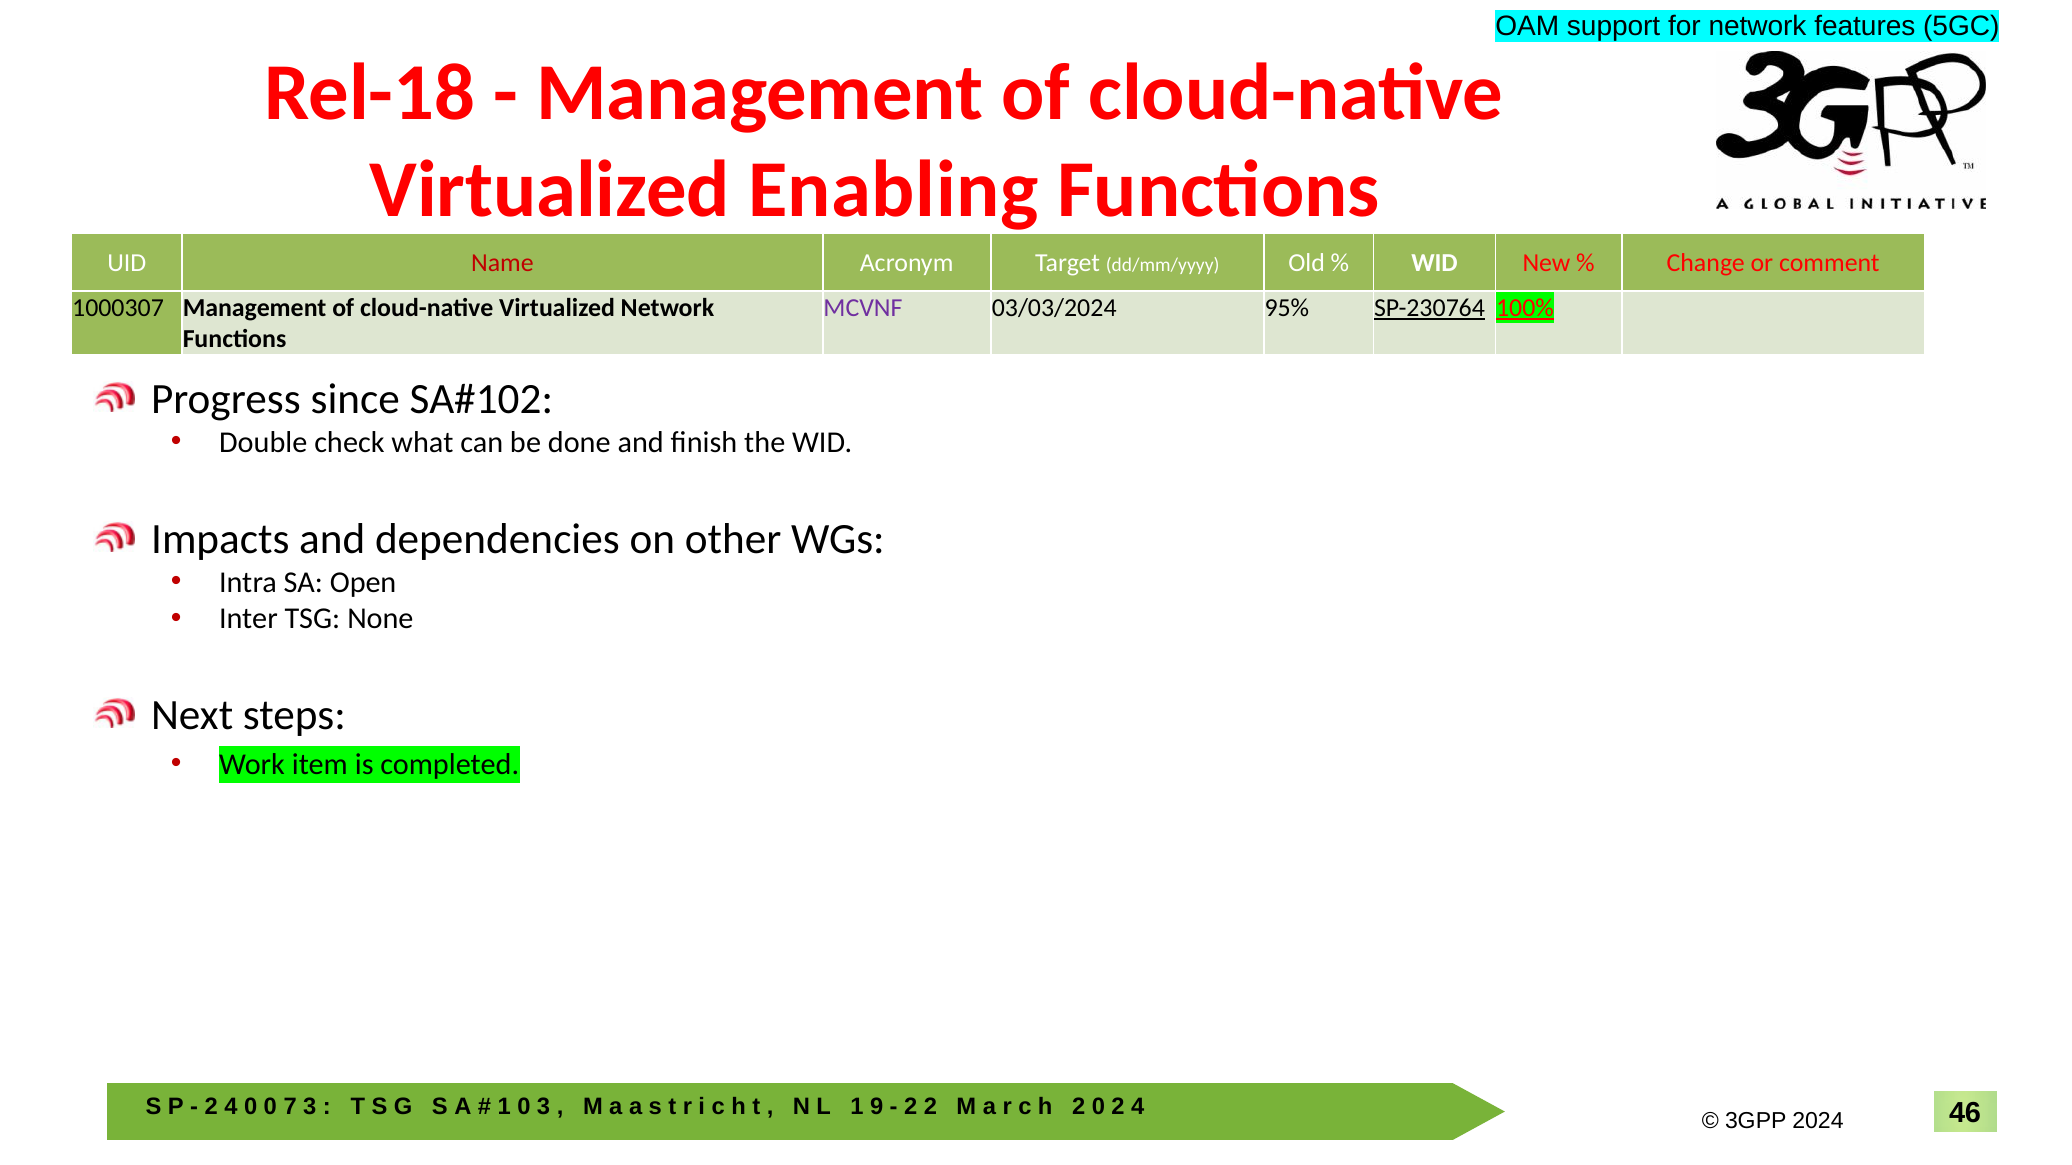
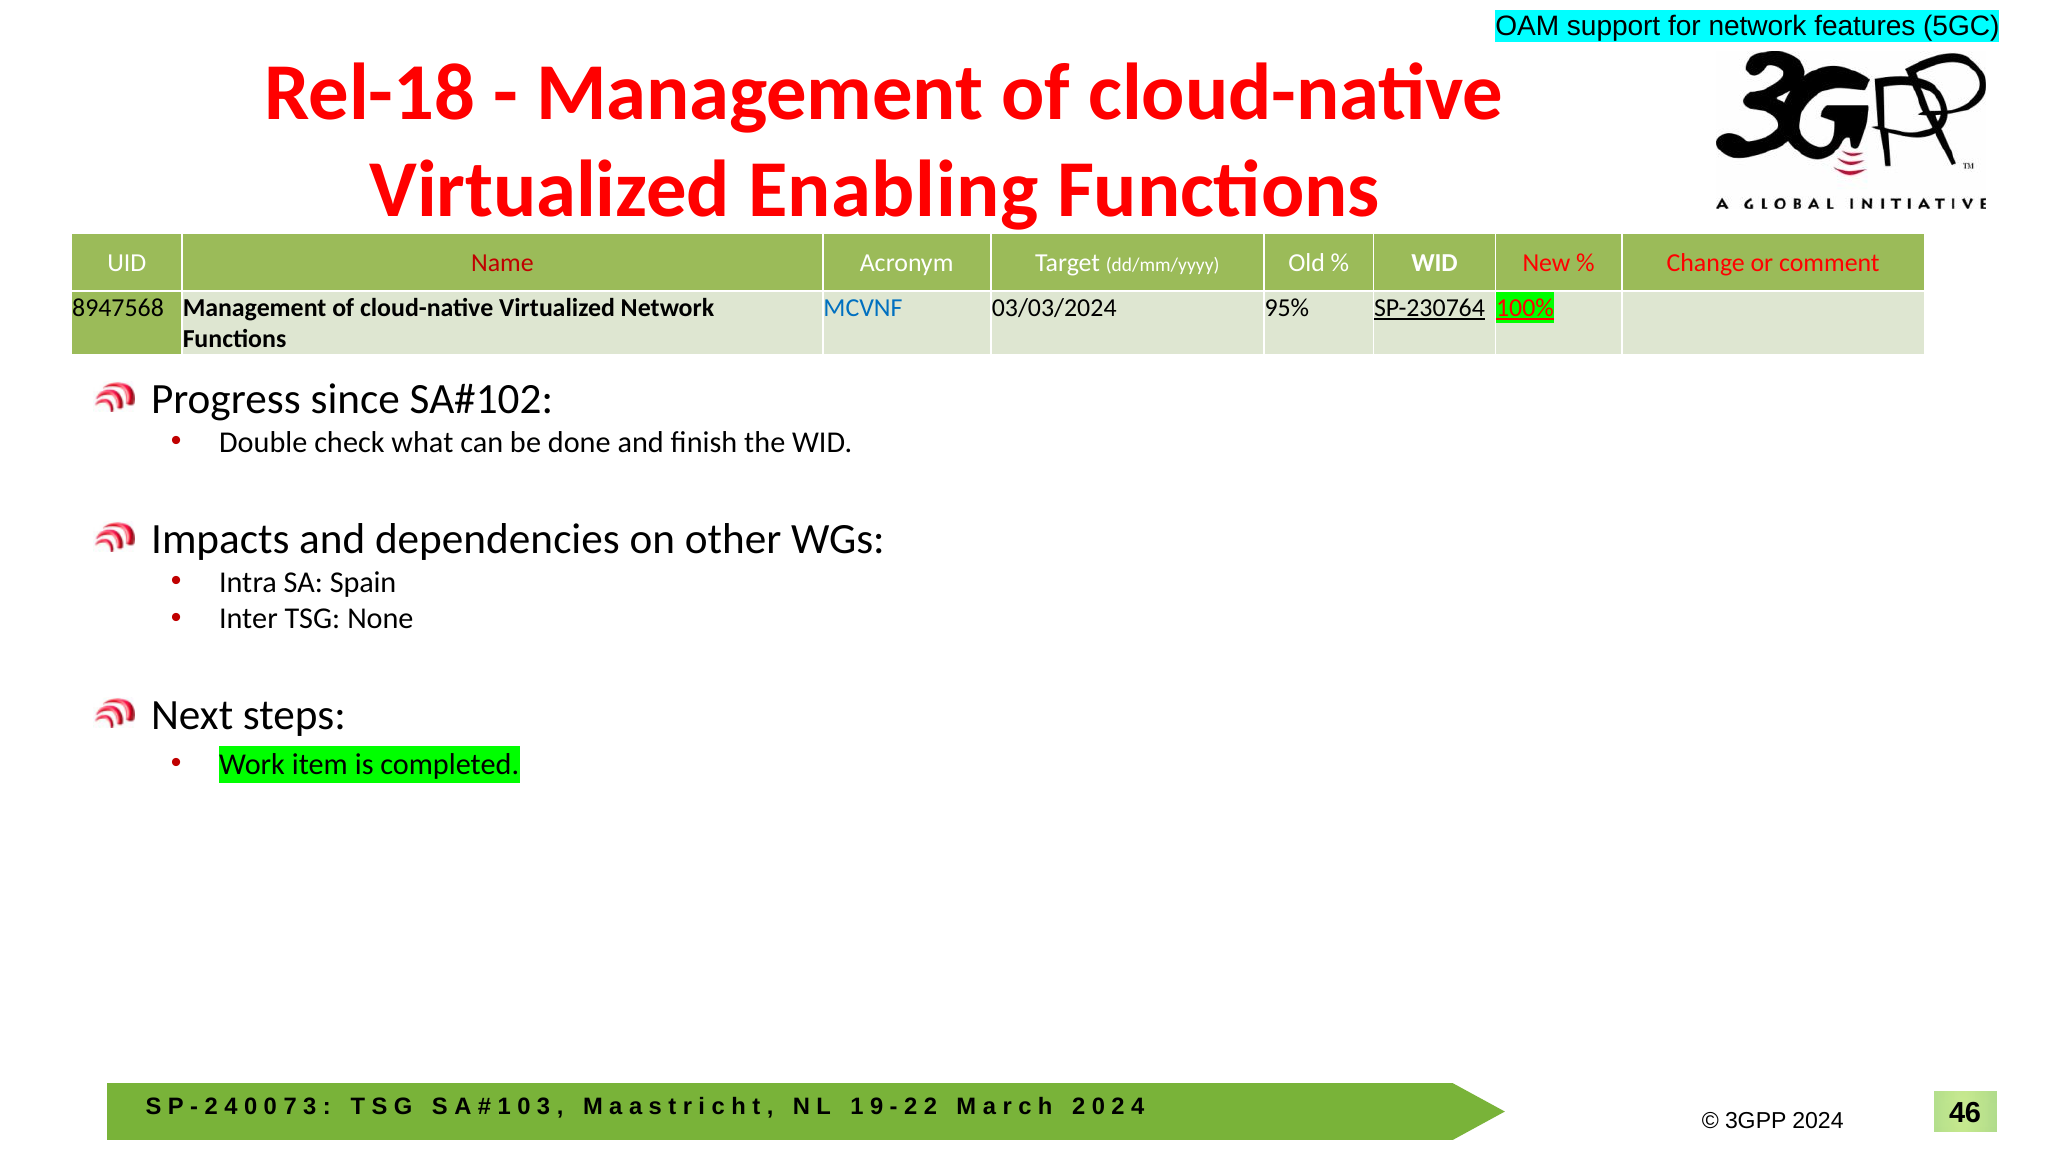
1000307: 1000307 -> 8947568
MCVNF colour: purple -> blue
Open: Open -> Spain
